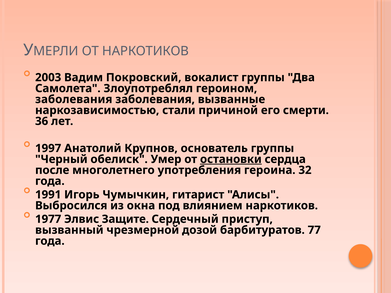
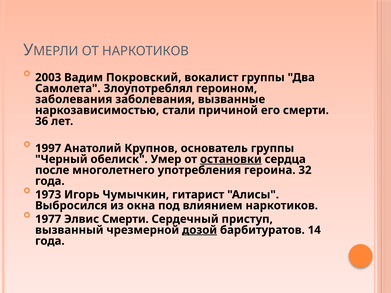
1991: 1991 -> 1973
Элвис Защите: Защите -> Смерти
дозой underline: none -> present
77: 77 -> 14
